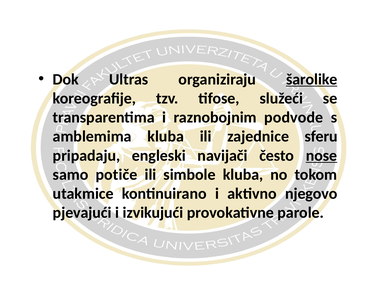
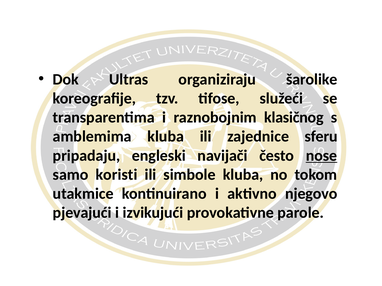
šarolike underline: present -> none
podvode: podvode -> klasičnog
potiče: potiče -> koristi
